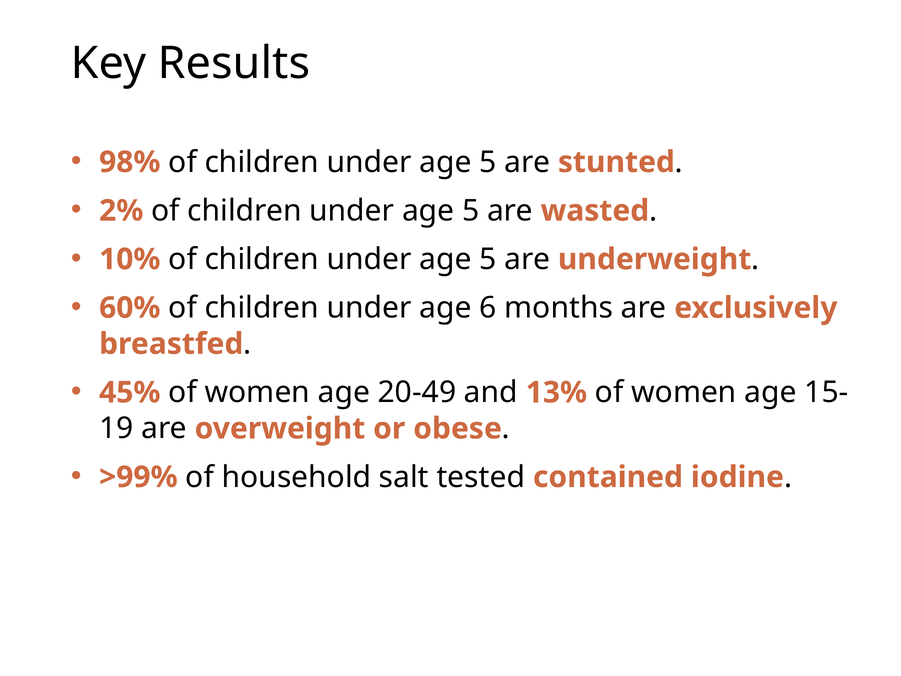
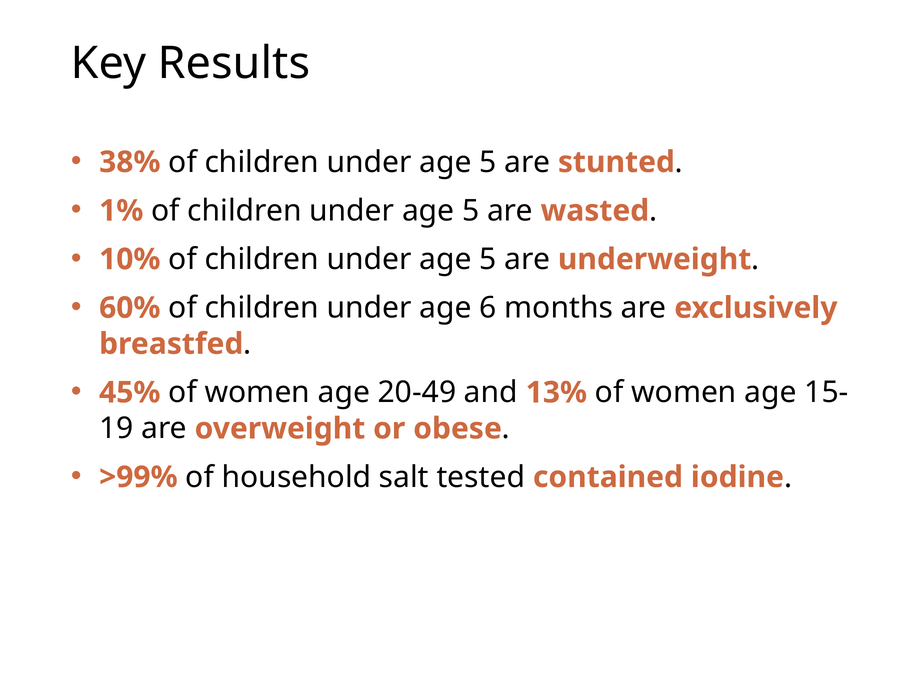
98%: 98% -> 38%
2%: 2% -> 1%
